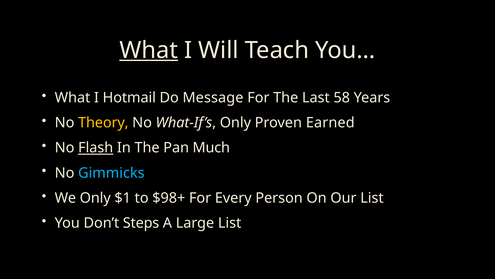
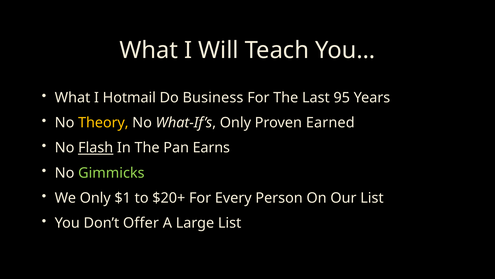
What at (149, 50) underline: present -> none
Message: Message -> Business
58: 58 -> 95
Much: Much -> Earns
Gimmicks colour: light blue -> light green
$98+: $98+ -> $20+
Steps: Steps -> Offer
